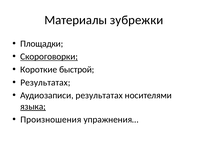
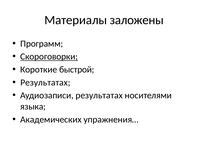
зубрежки: зубрежки -> заложены
Площадки: Площадки -> Программ
языка underline: present -> none
Произношения: Произношения -> Академических
